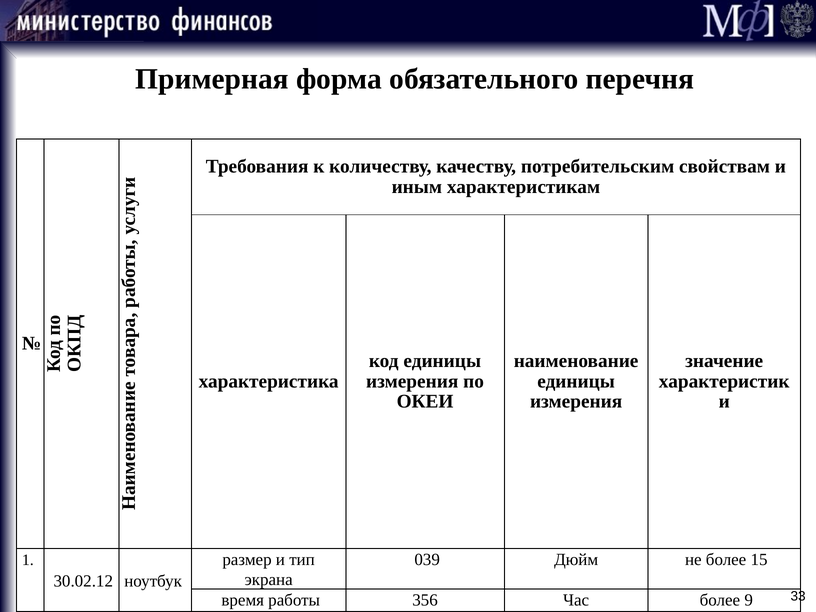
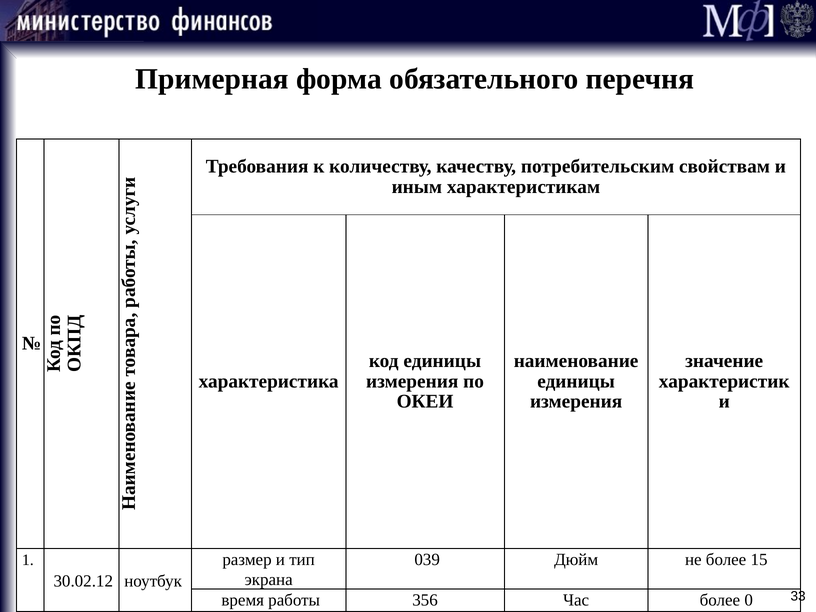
9: 9 -> 0
